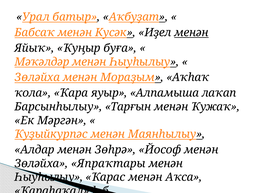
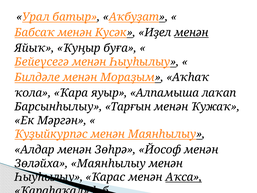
Мәҡәлдәр: Мәҡәлдәр -> Бейеүсегә
Зөләйха at (37, 77): Зөләйха -> Билдәле
Зөләйха Япраҡтары: Япраҡтары -> Маянһылыу
Аҡса underline: none -> present
